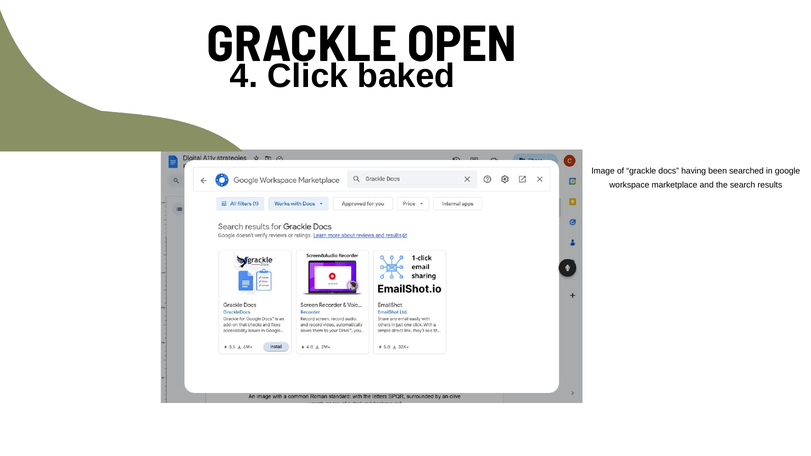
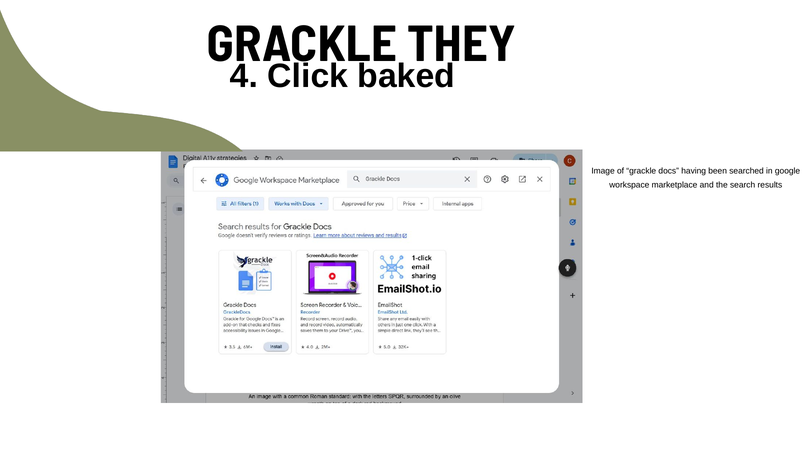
OPEN: OPEN -> THEY
